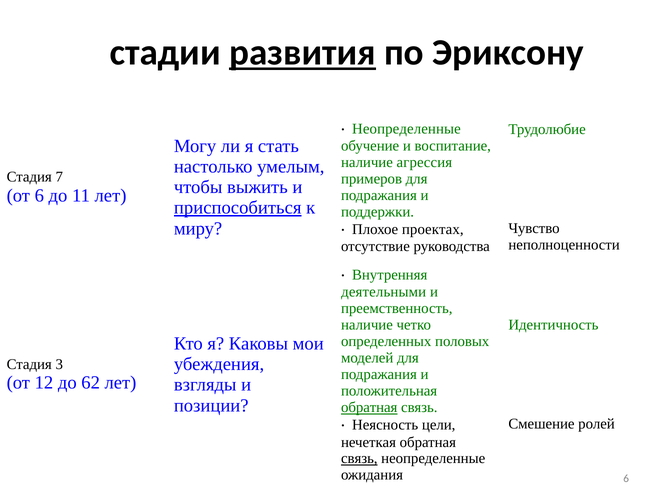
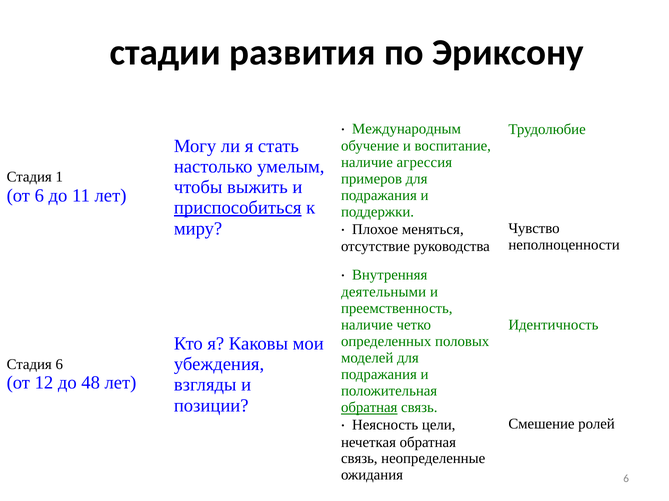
развития underline: present -> none
Неопределенные at (406, 129): Неопределенные -> Международным
7: 7 -> 1
проектах: проектах -> меняться
Стадия 3: 3 -> 6
62: 62 -> 48
связь at (359, 459) underline: present -> none
